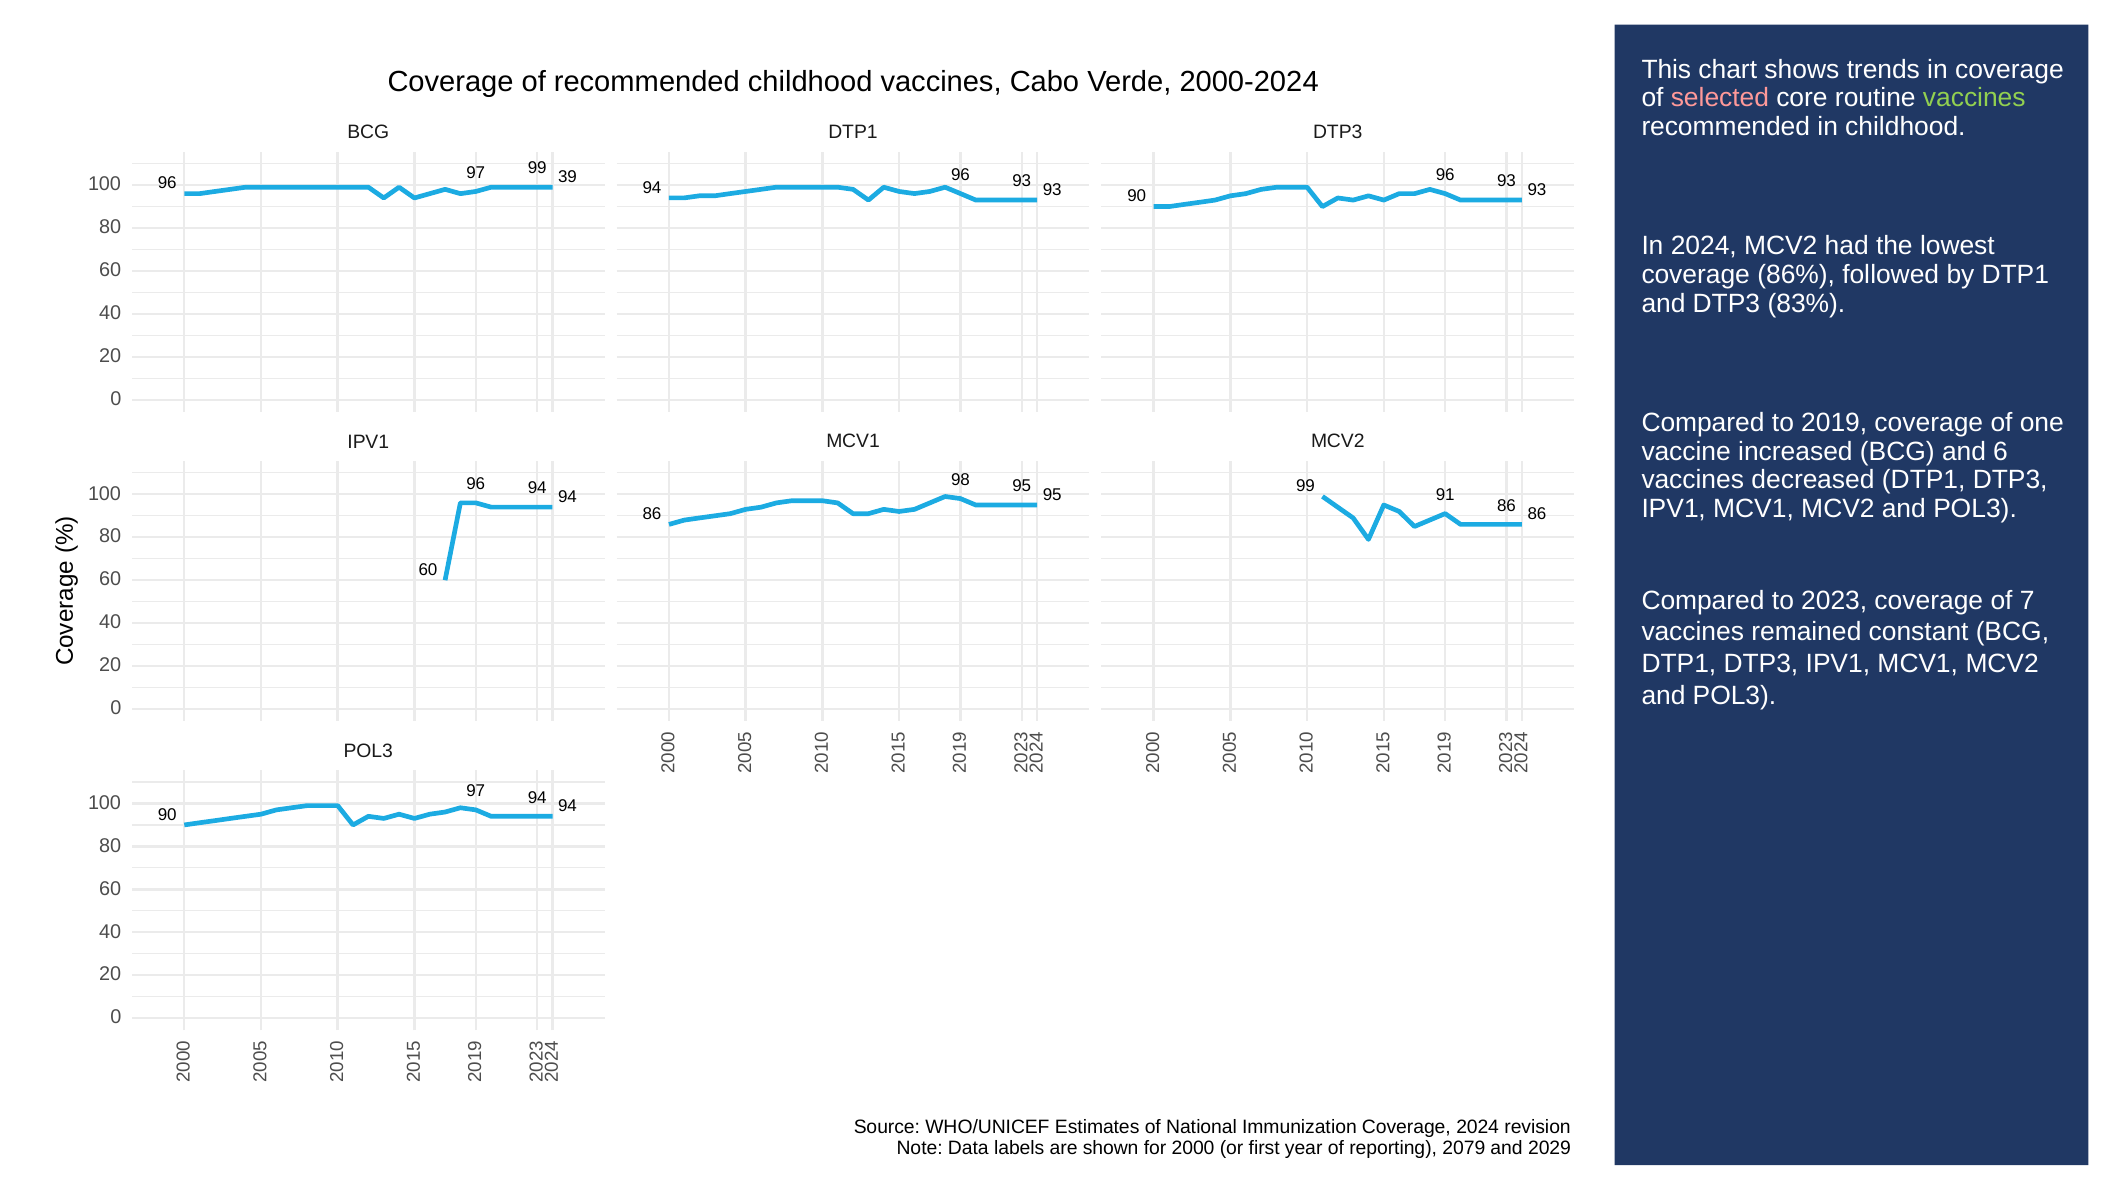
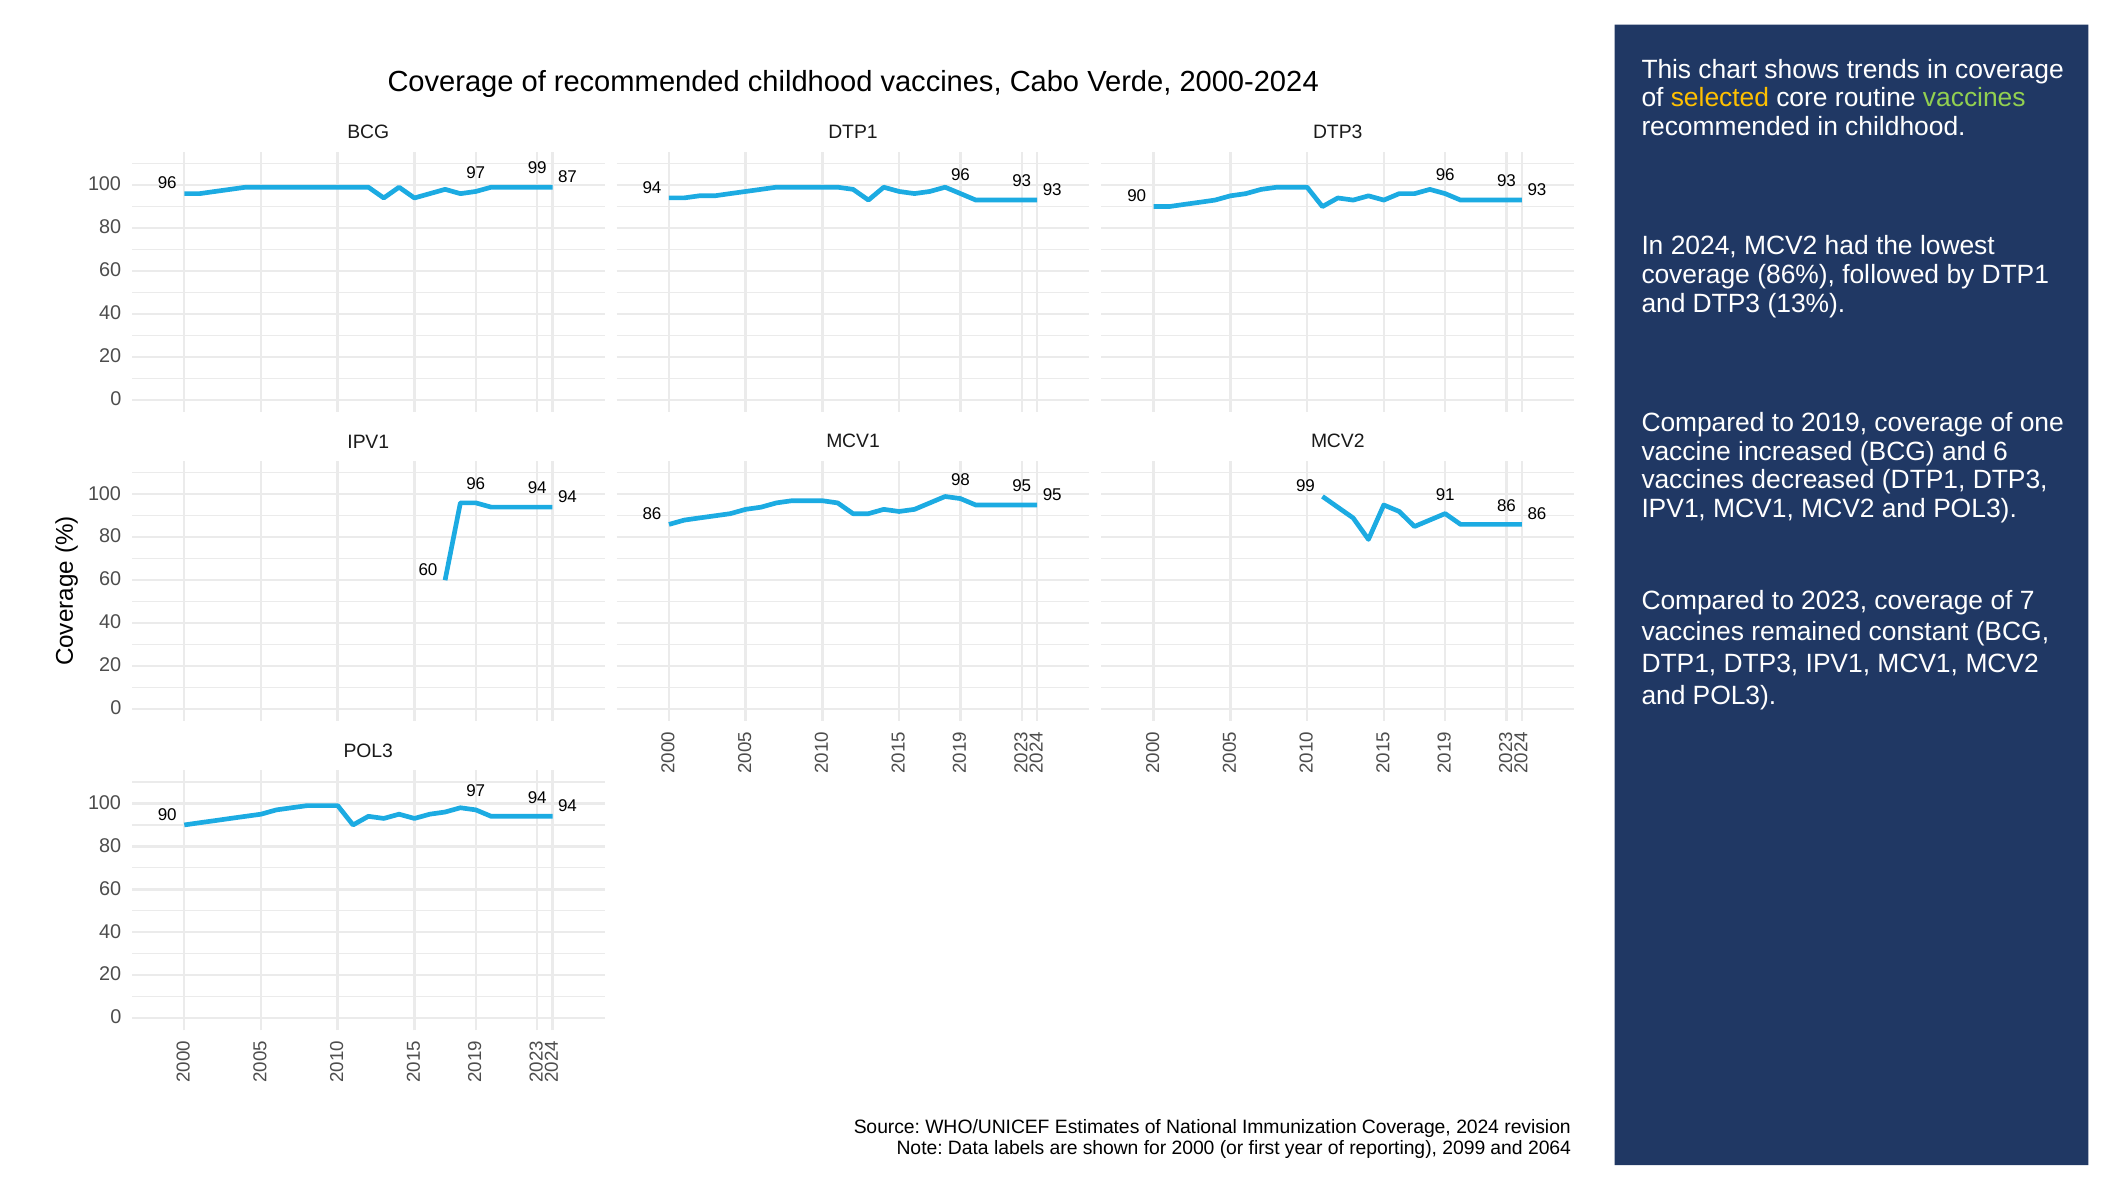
selected colour: pink -> yellow
39: 39 -> 87
83%: 83% -> 13%
2079: 2079 -> 2099
2029: 2029 -> 2064
